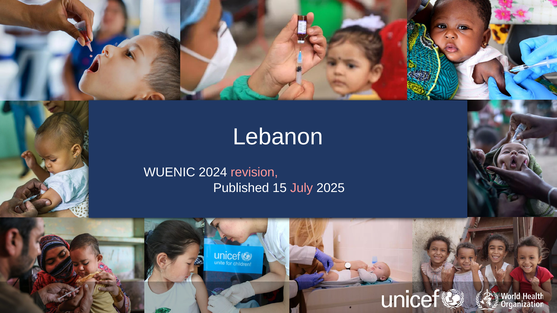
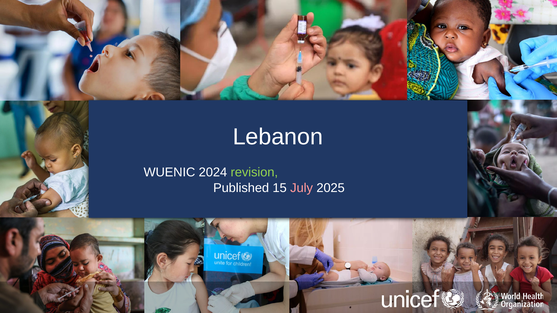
revision colour: pink -> light green
